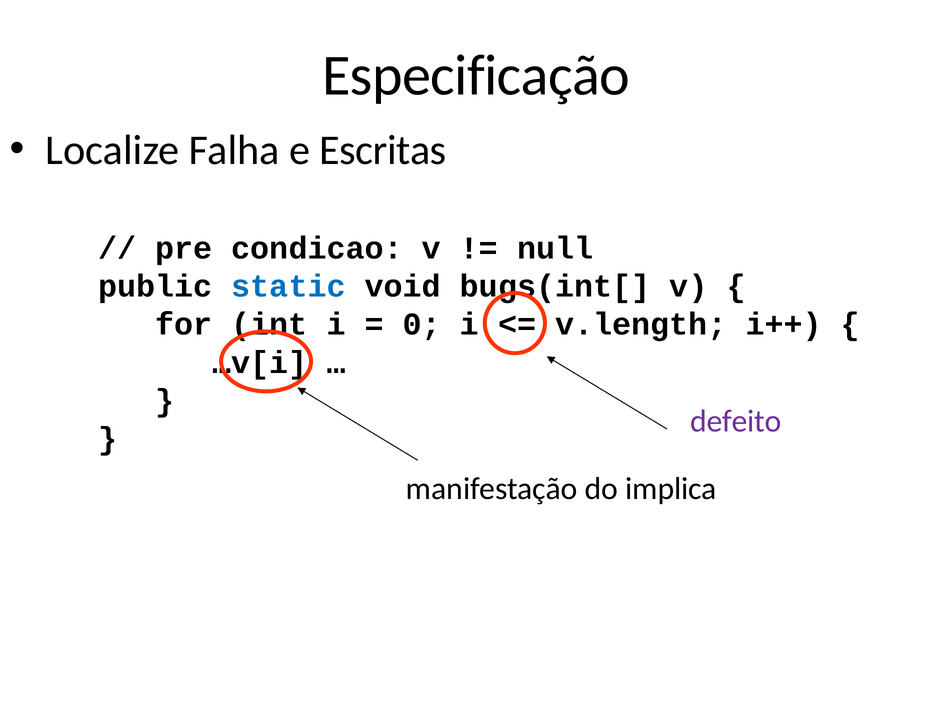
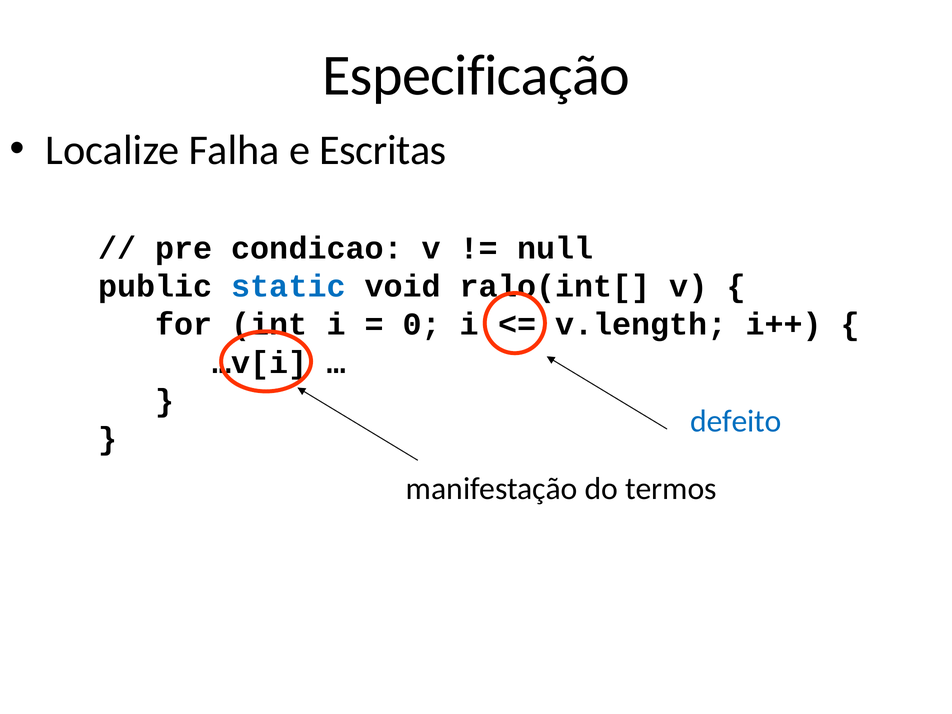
bugs(int[: bugs(int[ -> ralo(int[
defeito colour: purple -> blue
implica: implica -> termos
